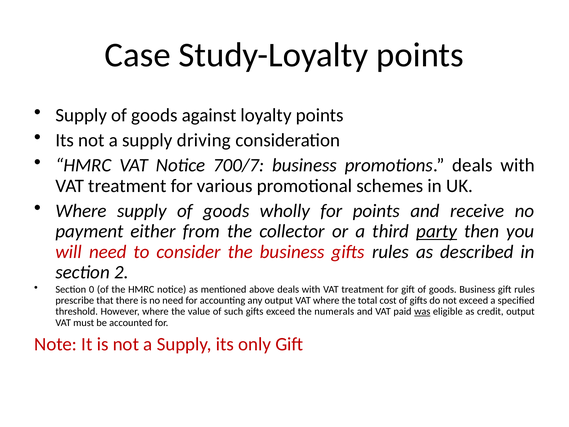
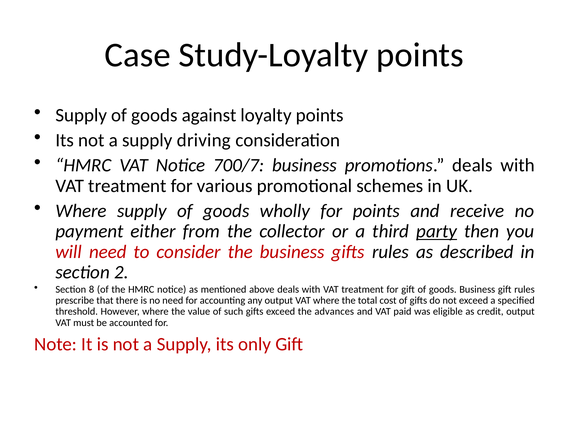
0: 0 -> 8
numerals: numerals -> advances
was underline: present -> none
